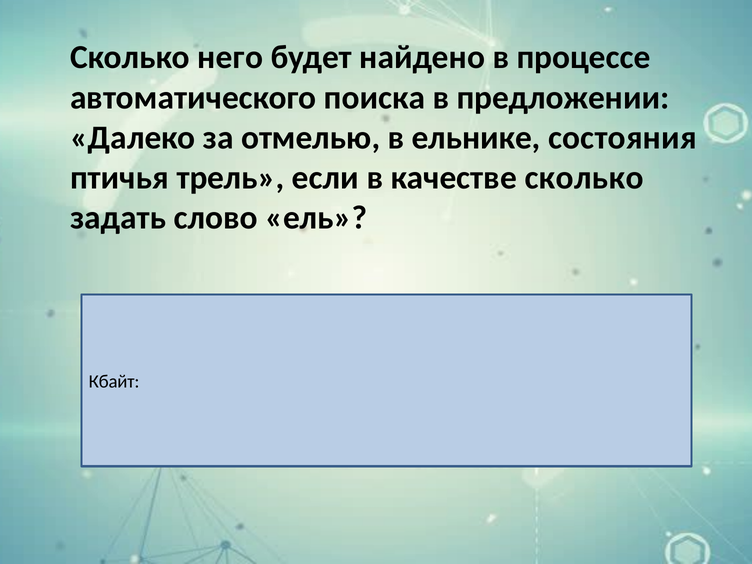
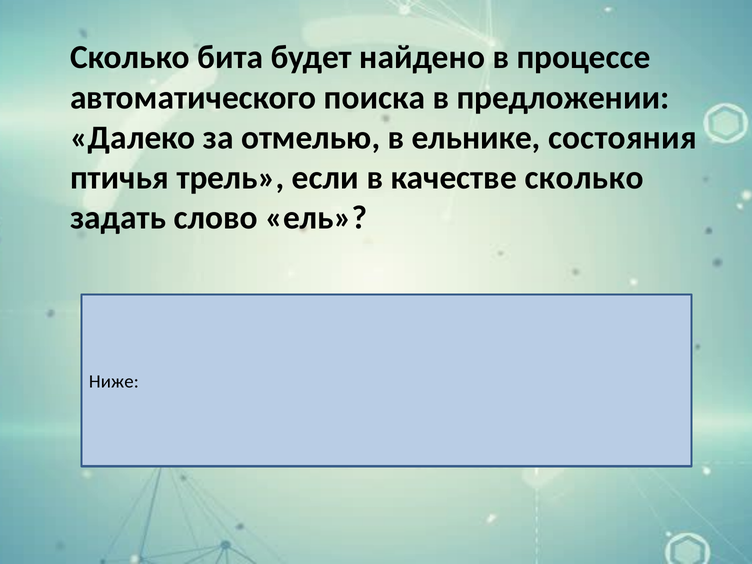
него: него -> бита
Кбайт: Кбайт -> Ниже
